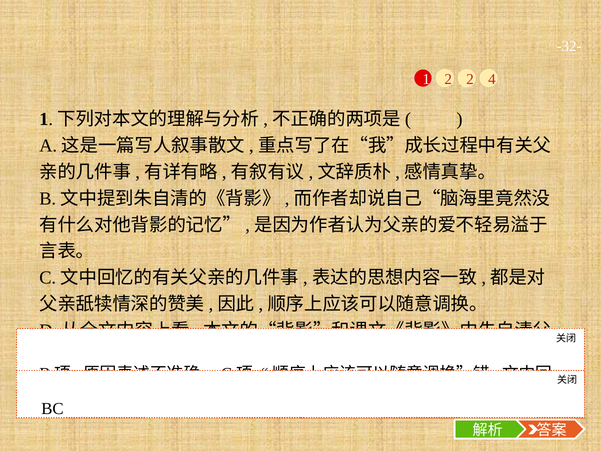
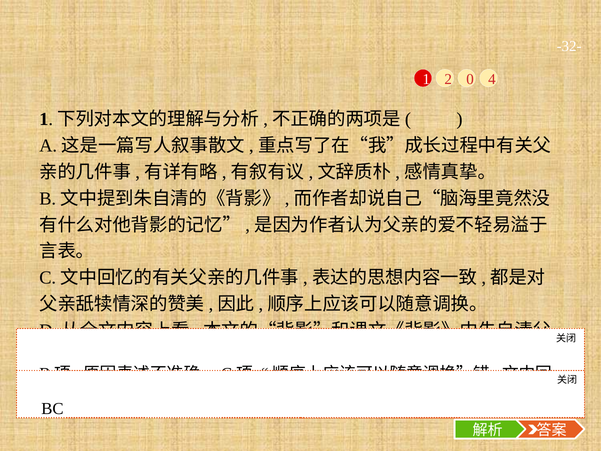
2 2: 2 -> 0
